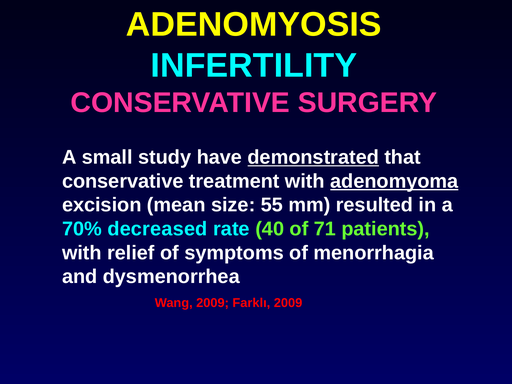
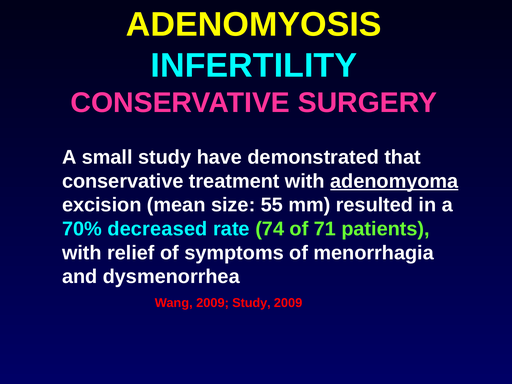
demonstrated underline: present -> none
40: 40 -> 74
2009 Farklı: Farklı -> Study
